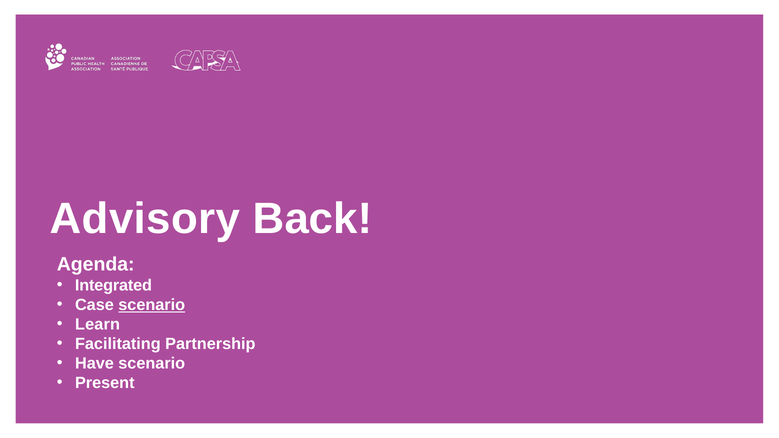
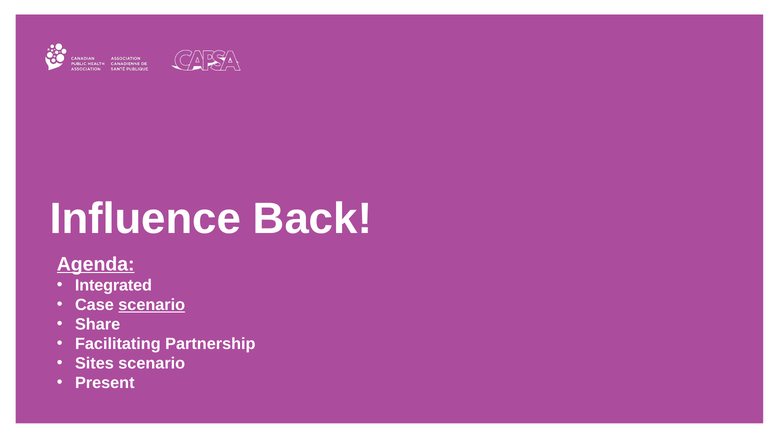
Advisory: Advisory -> Influence
Agenda underline: none -> present
Learn: Learn -> Share
Have: Have -> Sites
